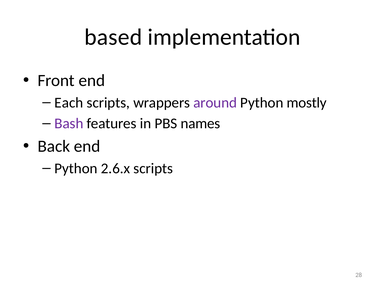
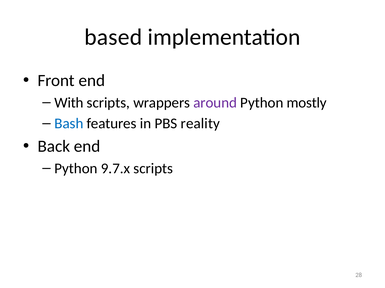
Each: Each -> With
Bash colour: purple -> blue
names: names -> reality
2.6.x: 2.6.x -> 9.7.x
